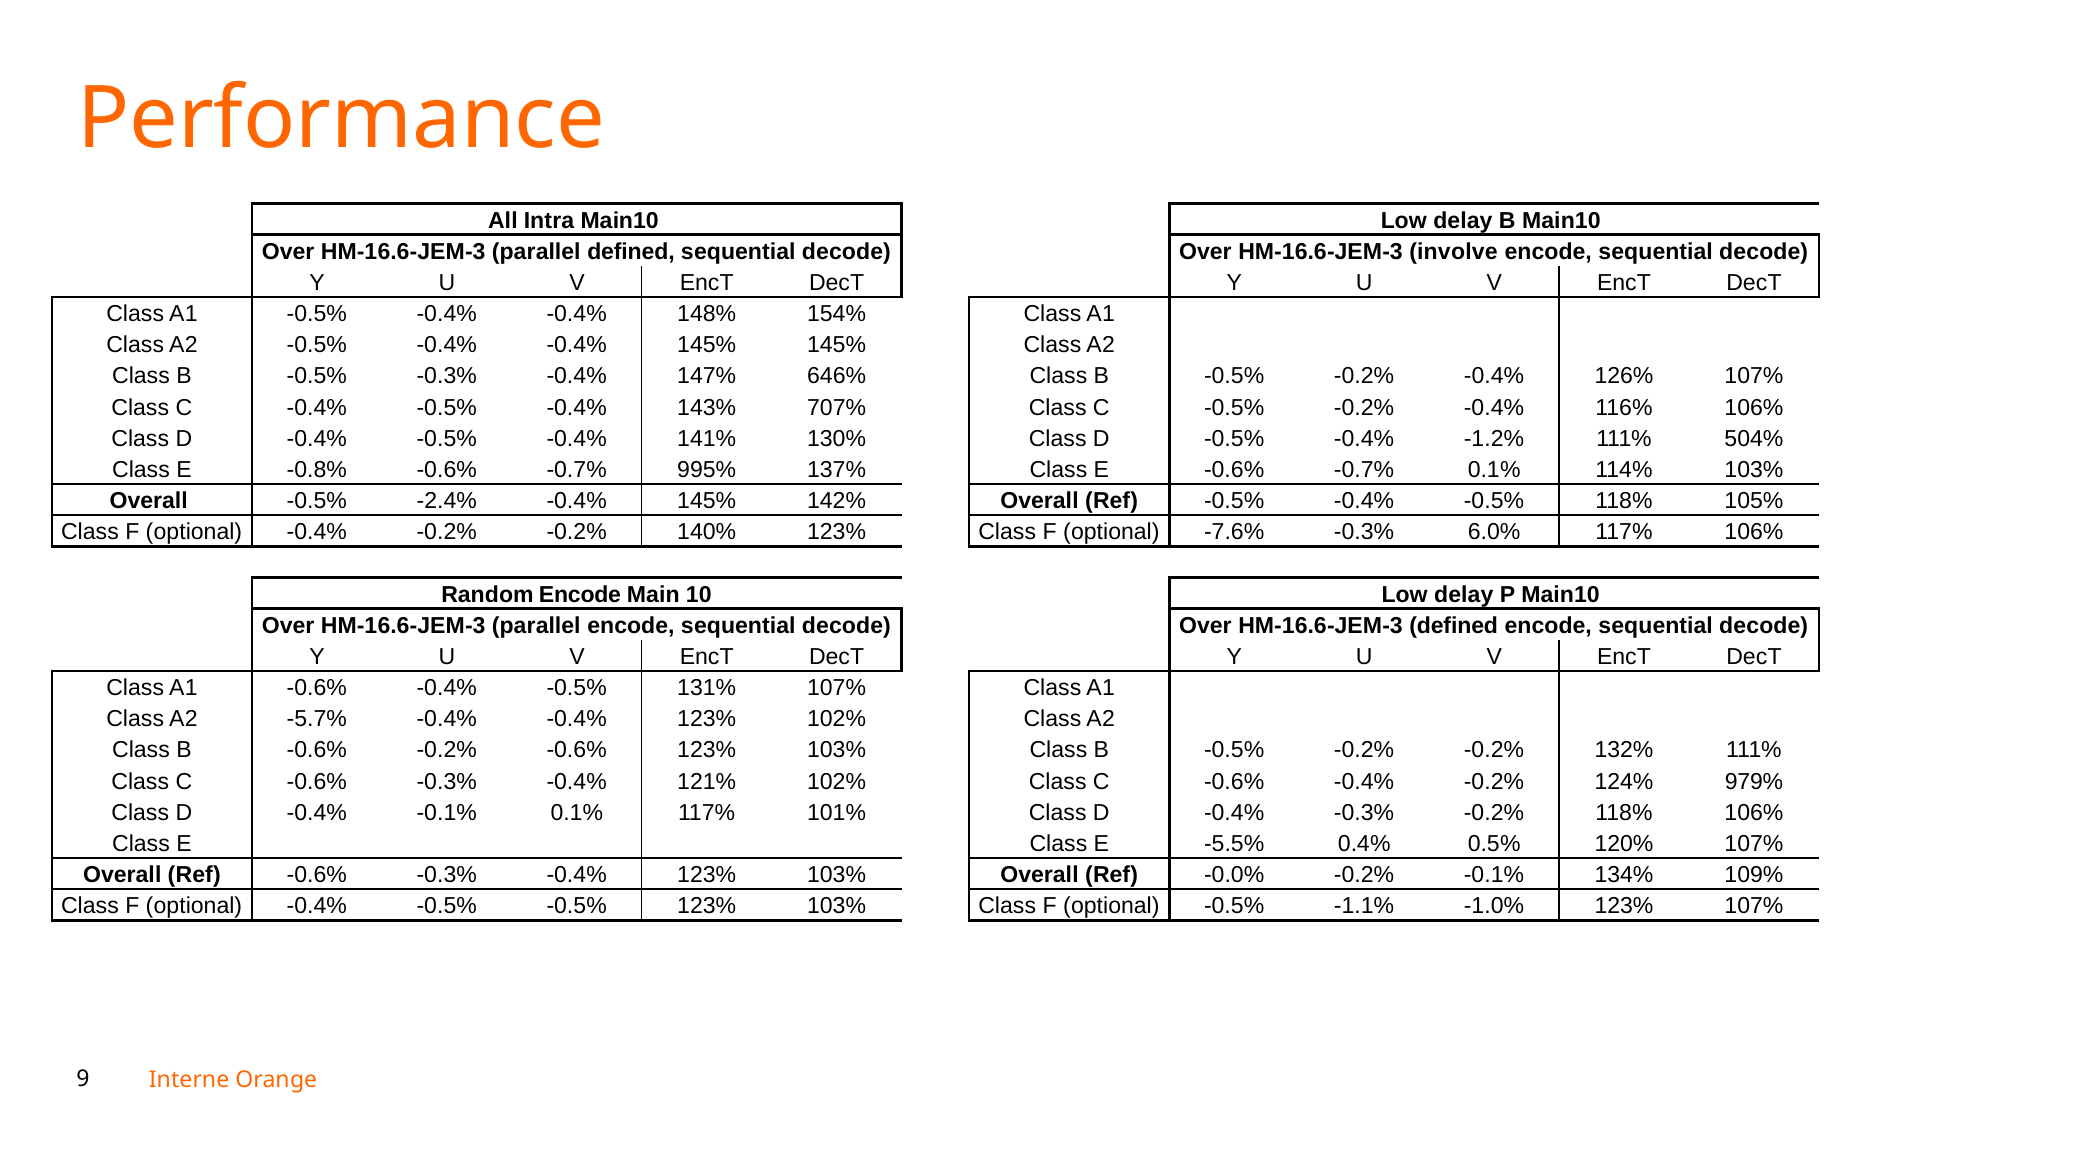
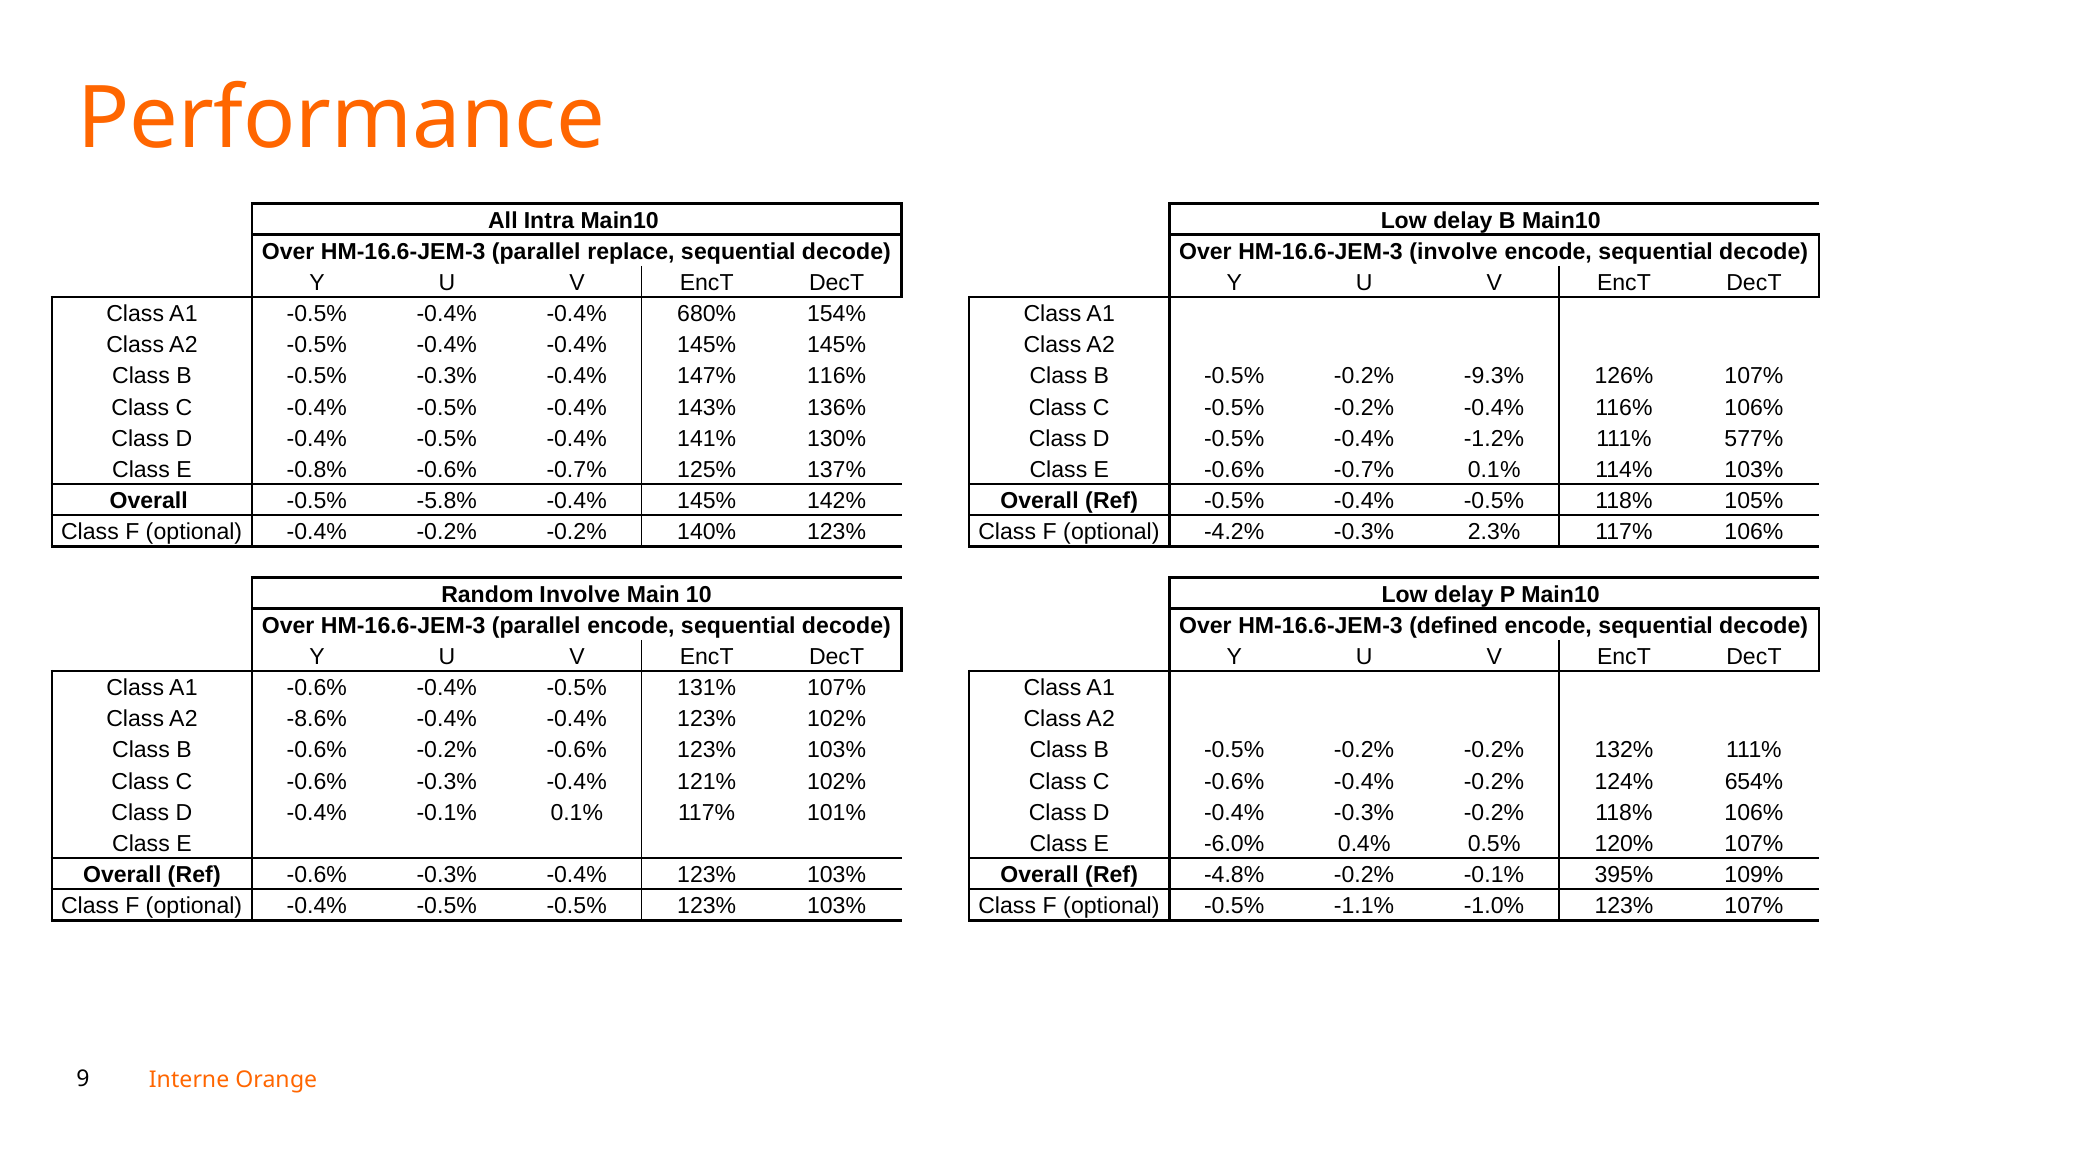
parallel defined: defined -> replace
148%: 148% -> 680%
147% 646%: 646% -> 116%
B -0.5% -0.2% -0.4%: -0.4% -> -9.3%
707%: 707% -> 136%
504%: 504% -> 577%
995%: 995% -> 125%
-2.4%: -2.4% -> -5.8%
-7.6%: -7.6% -> -4.2%
6.0%: 6.0% -> 2.3%
Random Encode: Encode -> Involve
-5.7%: -5.7% -> -8.6%
979%: 979% -> 654%
-5.5%: -5.5% -> -6.0%
-0.0%: -0.0% -> -4.8%
134%: 134% -> 395%
